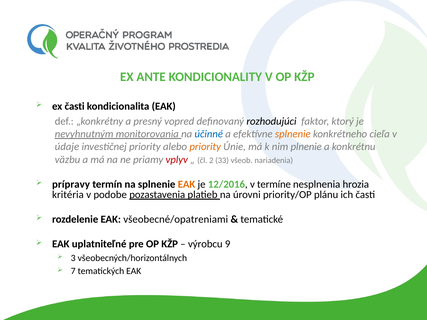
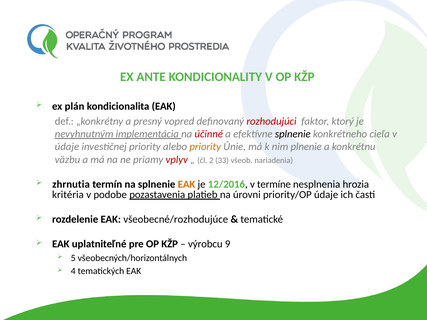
ex časti: časti -> plán
rozhodujúci colour: black -> red
monitorovania: monitorovania -> implementácia
účinné colour: blue -> red
splnenie at (293, 134) colour: orange -> black
prípravy: prípravy -> zhrnutia
priority/OP plánu: plánu -> údaje
všeobecné/opatreniami: všeobecné/opatreniami -> všeobecné/rozhodujúce
3: 3 -> 5
7: 7 -> 4
